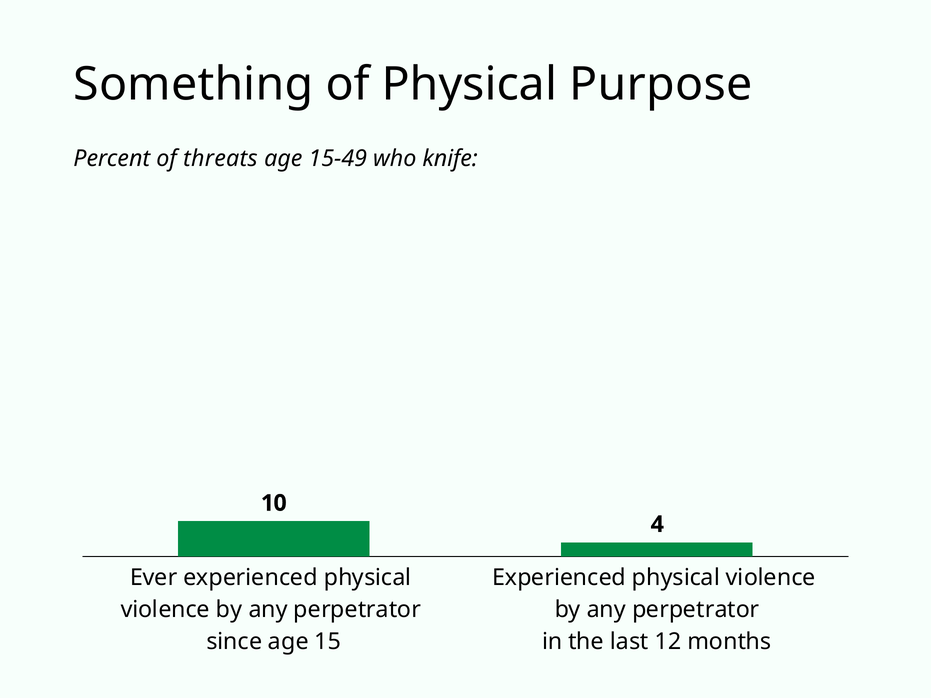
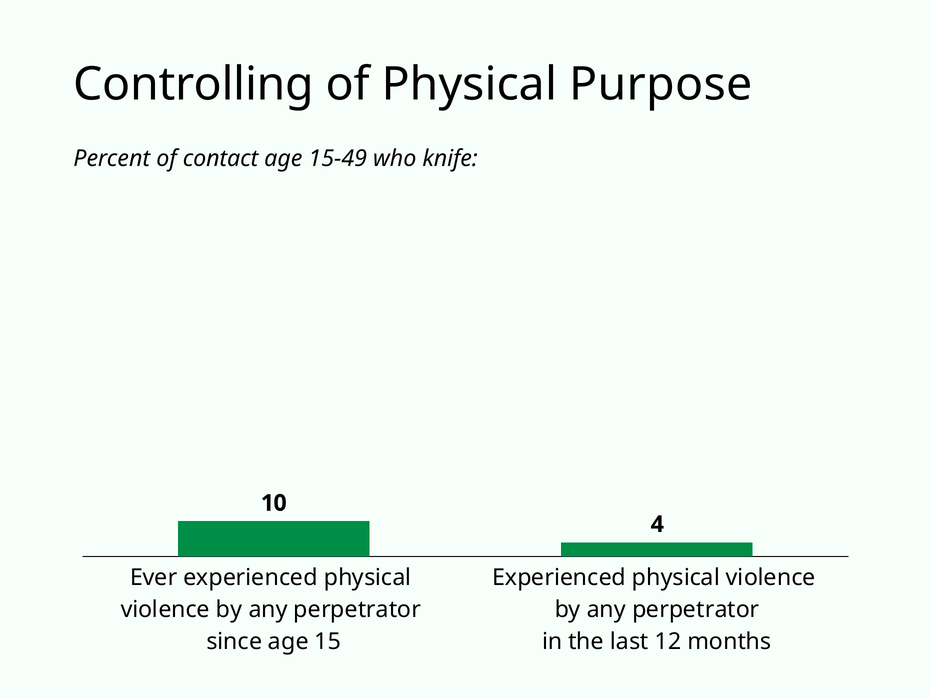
Something: Something -> Controlling
threats: threats -> contact
